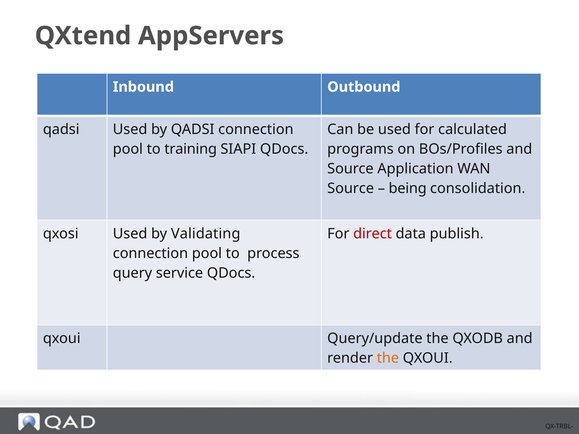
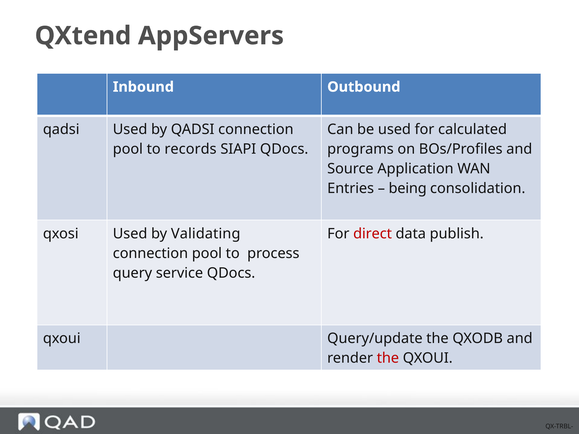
training: training -> records
Source at (351, 189): Source -> Entries
the at (388, 358) colour: orange -> red
